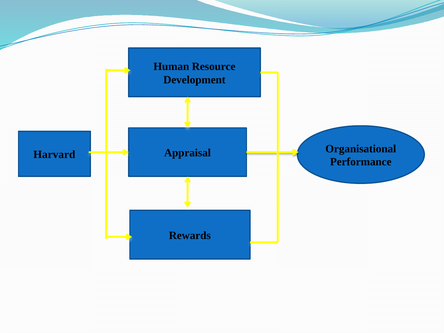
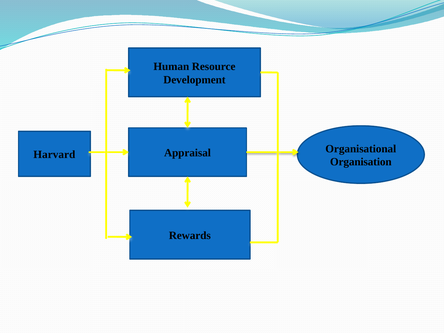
Performance: Performance -> Organisation
